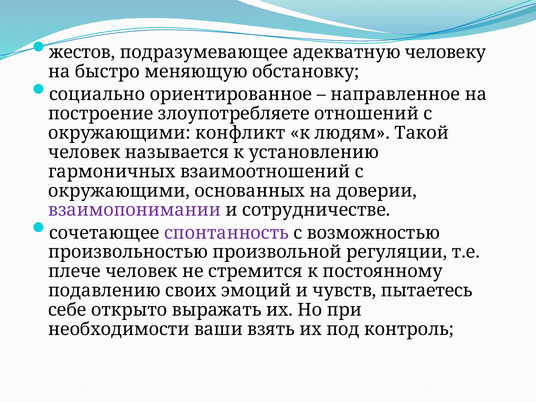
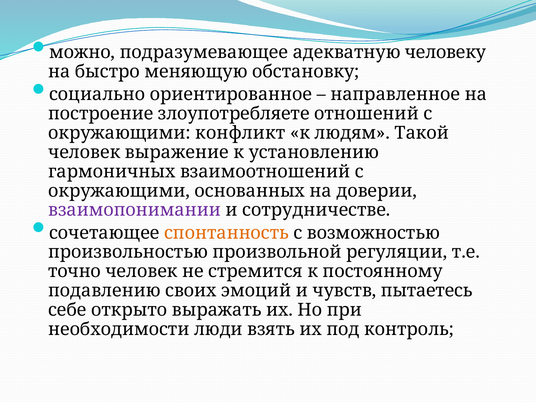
жестов: жестов -> можно
называется: называется -> выражение
спонтанность colour: purple -> orange
плече: плече -> точно
ваши: ваши -> люди
